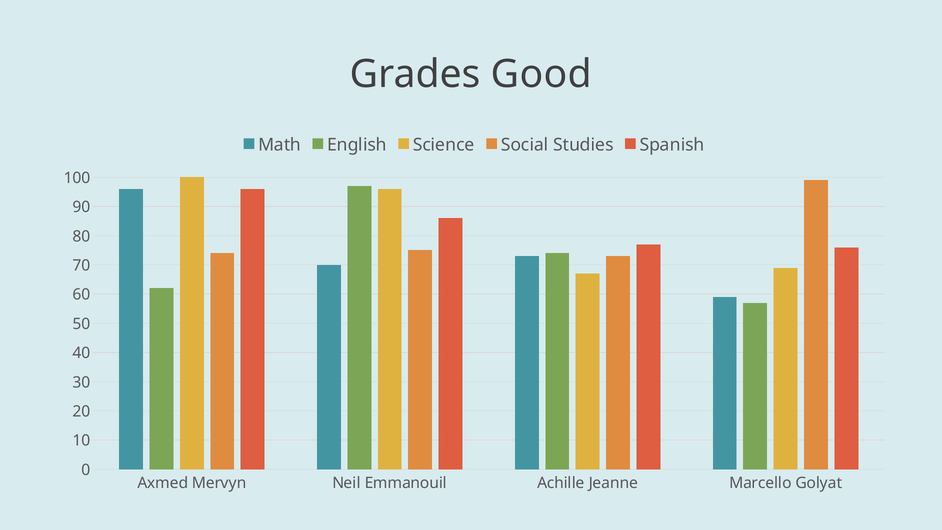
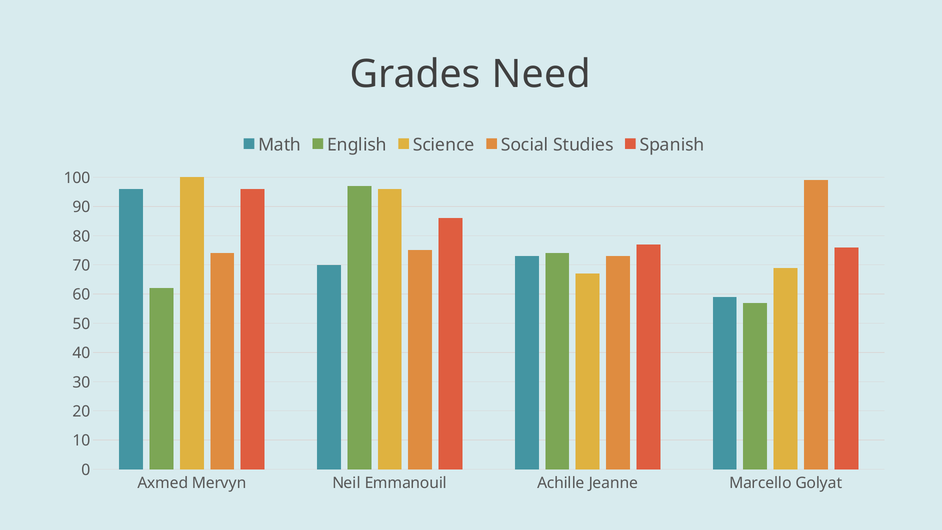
Good: Good -> Need
